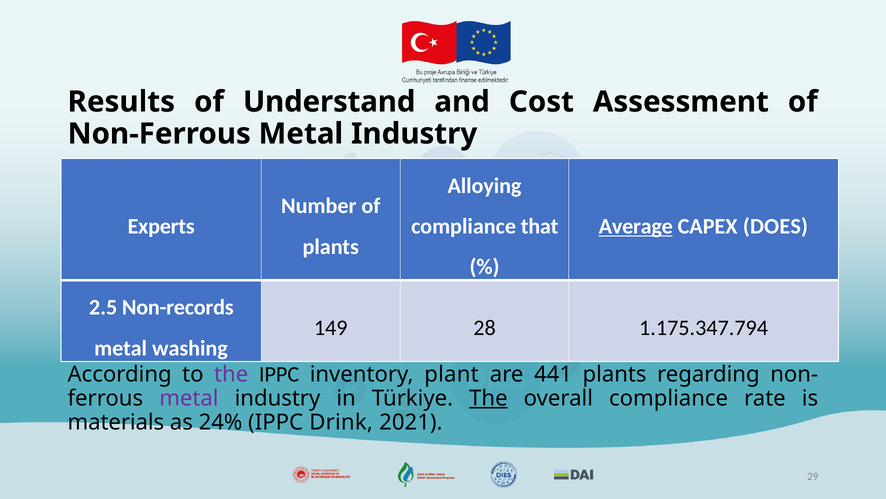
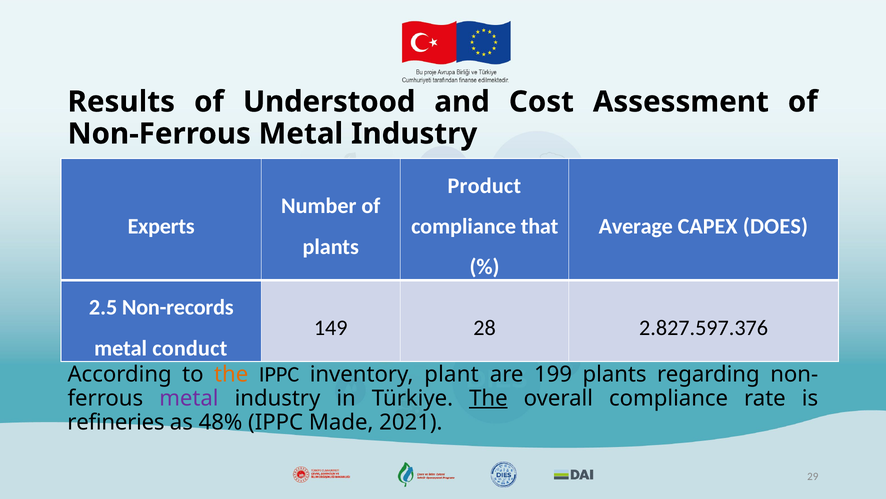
Understand: Understand -> Understood
Alloying: Alloying -> Product
Average underline: present -> none
1.175.347.794: 1.175.347.794 -> 2.827.597.376
washing: washing -> conduct
the at (231, 374) colour: purple -> orange
441: 441 -> 199
materials: materials -> refineries
24%: 24% -> 48%
Drink: Drink -> Made
